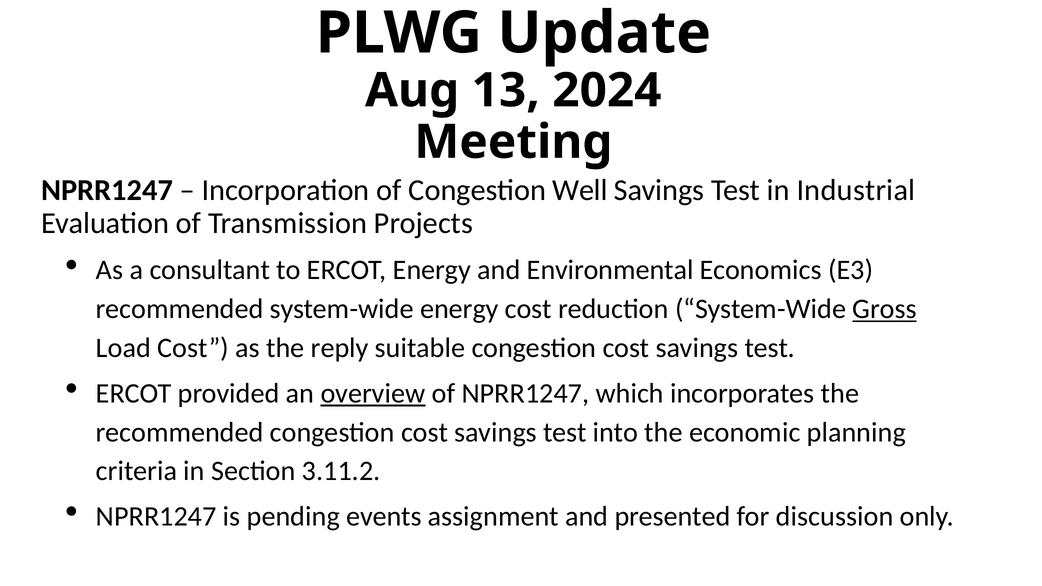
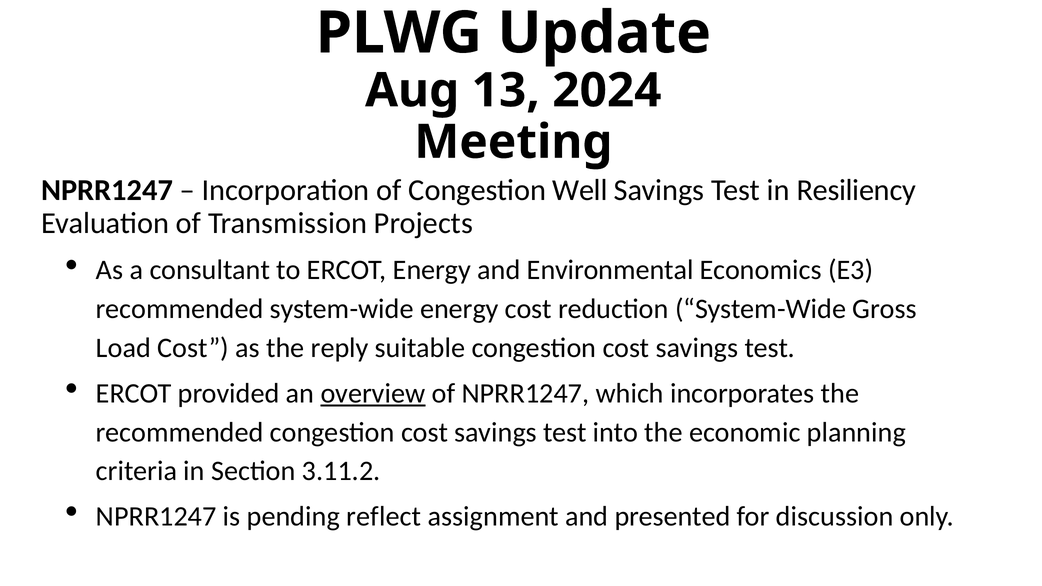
Industrial: Industrial -> Resiliency
Gross underline: present -> none
events: events -> reflect
